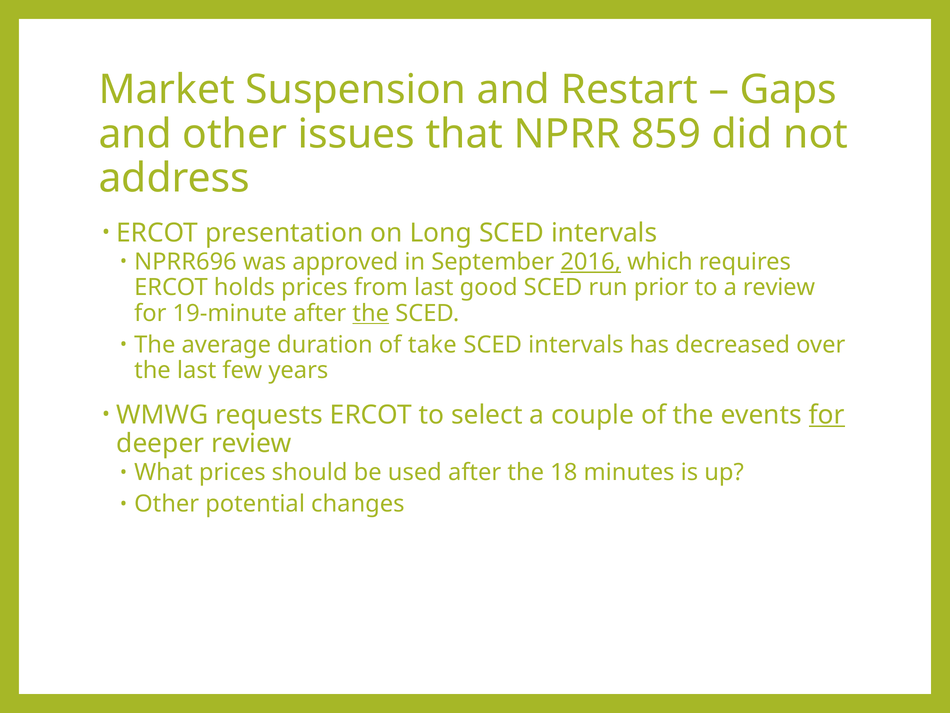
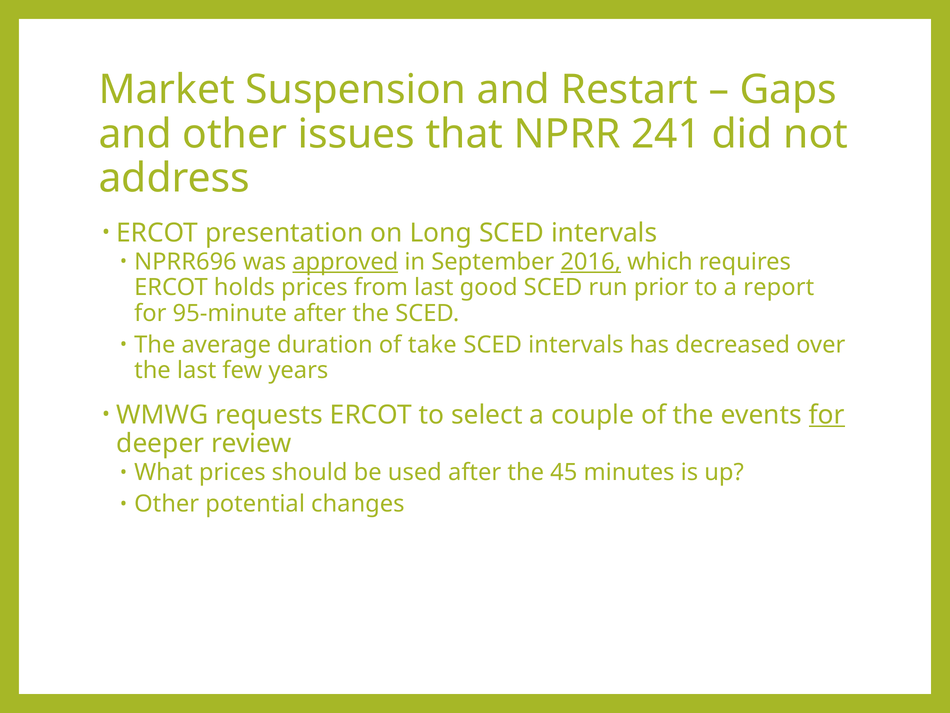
859: 859 -> 241
approved underline: none -> present
a review: review -> report
19-minute: 19-minute -> 95-minute
the at (371, 313) underline: present -> none
18: 18 -> 45
